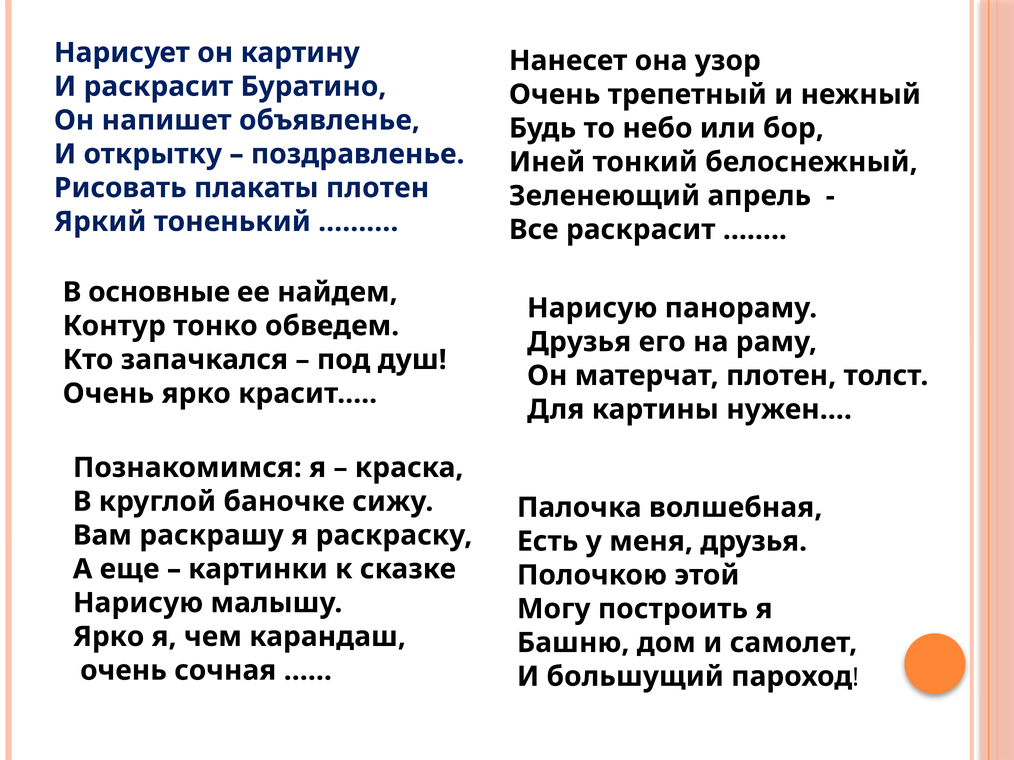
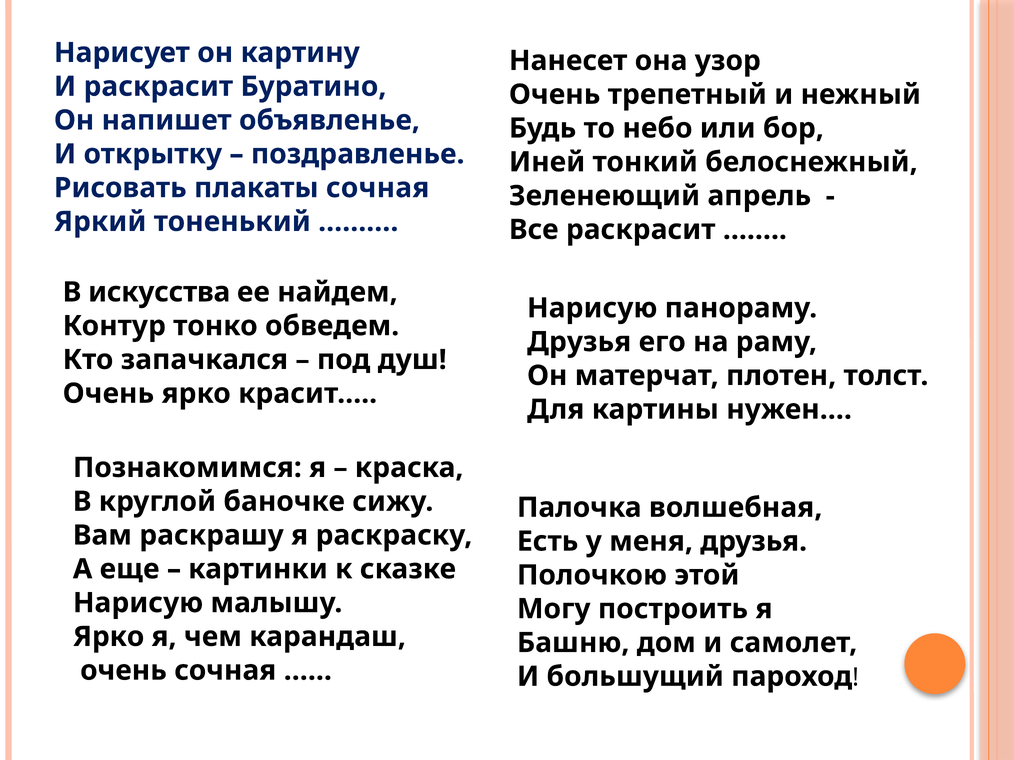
плакаты плотен: плотен -> сочная
основные: основные -> искусства
